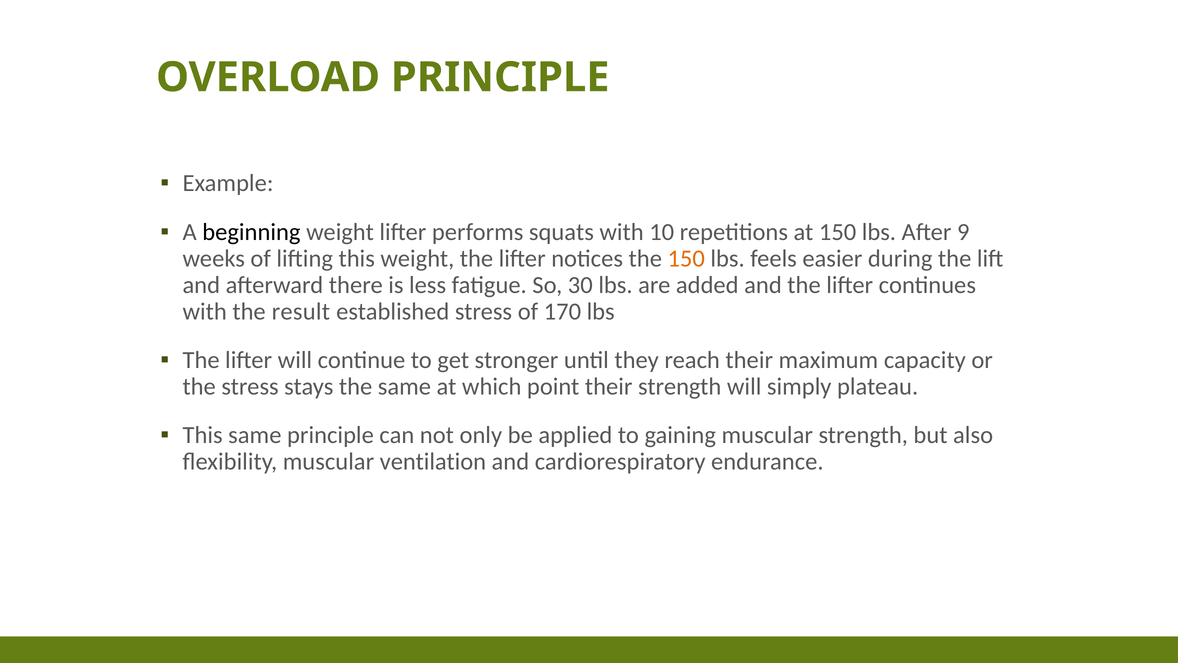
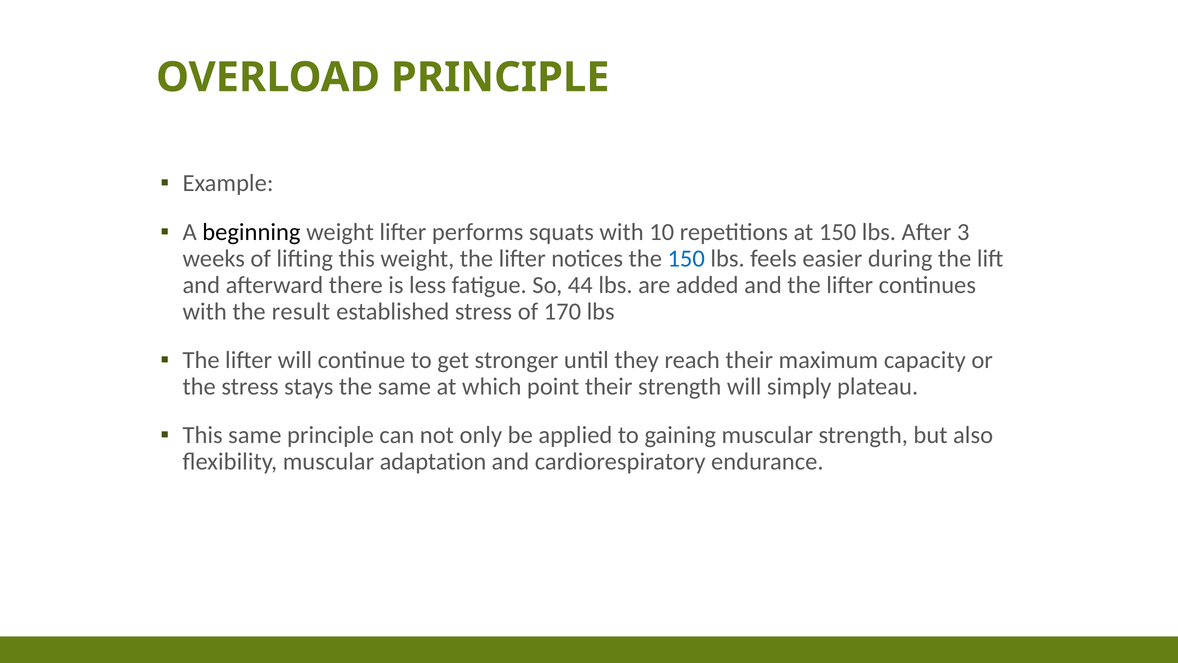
9: 9 -> 3
150 at (686, 258) colour: orange -> blue
30: 30 -> 44
ventilation: ventilation -> adaptation
